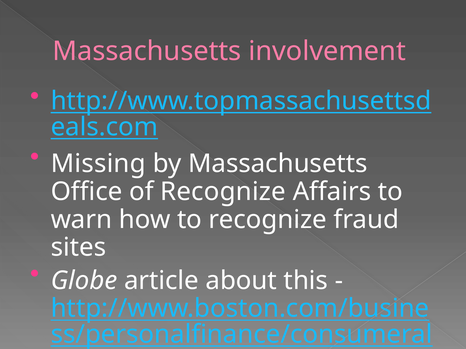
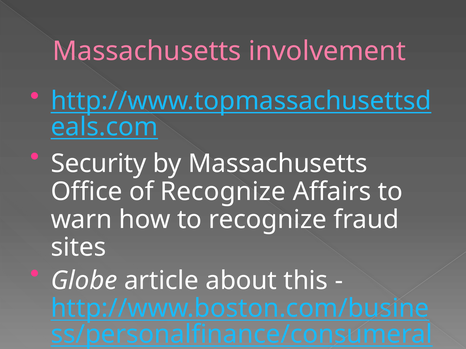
Missing: Missing -> Security
